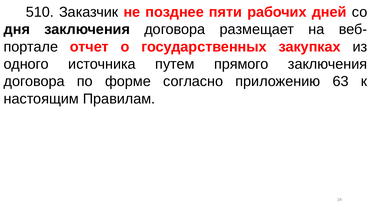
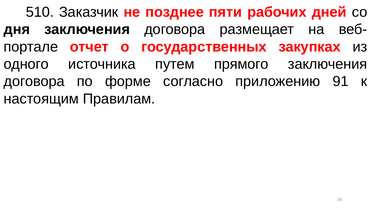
63: 63 -> 91
